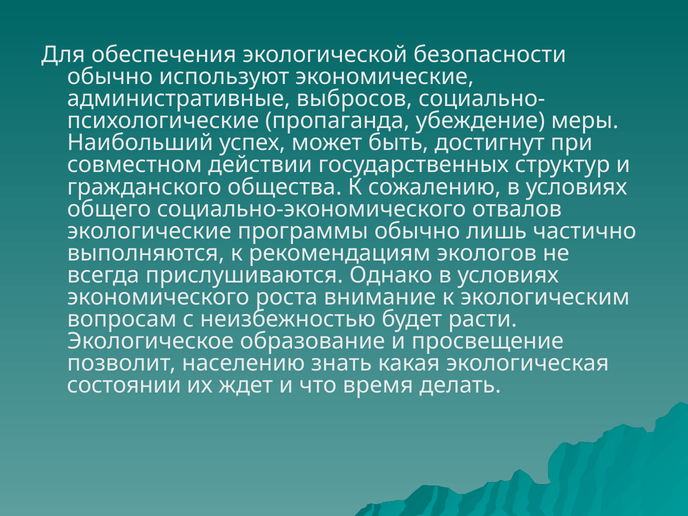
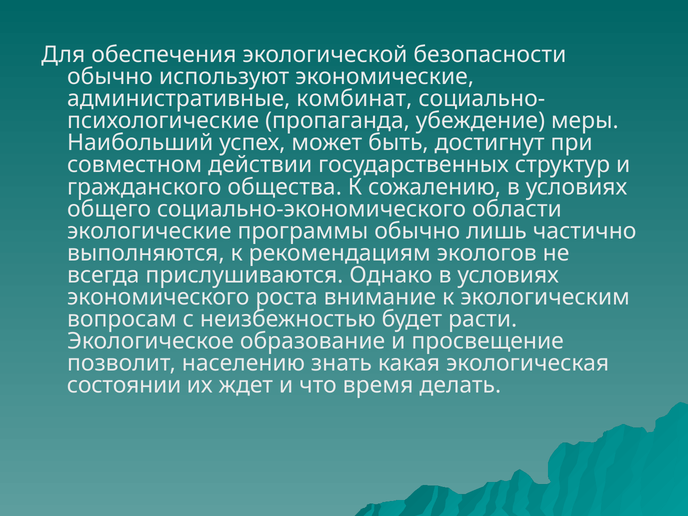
выбросов: выбросов -> комбинат
отвалов: отвалов -> области
